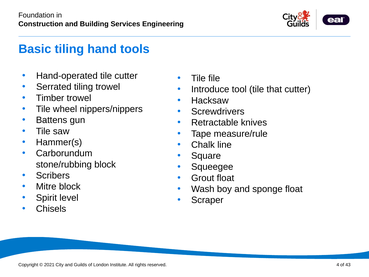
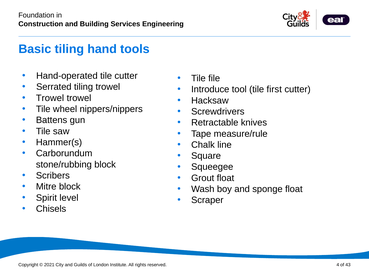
that: that -> first
Timber at (50, 98): Timber -> Trowel
